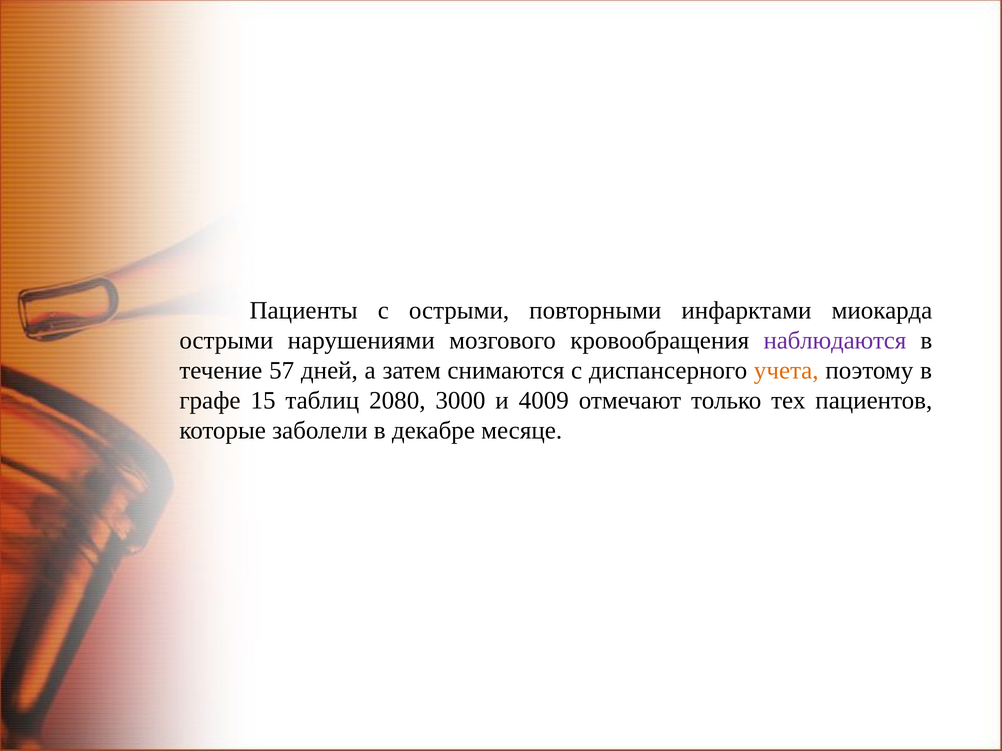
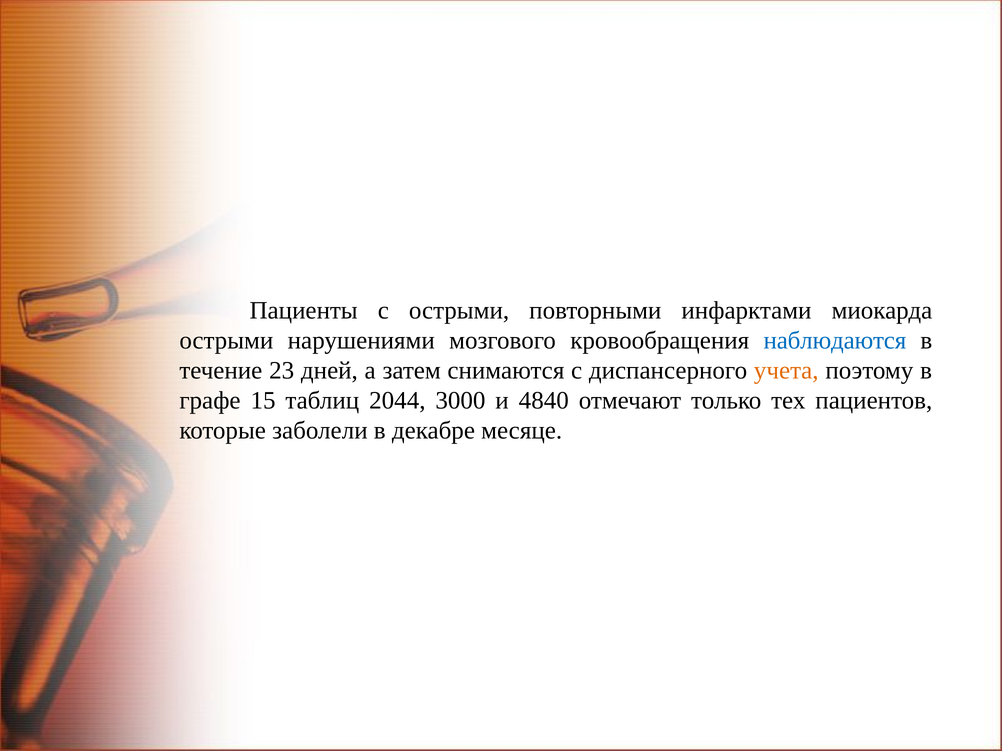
наблюдаются colour: purple -> blue
57: 57 -> 23
2080: 2080 -> 2044
4009: 4009 -> 4840
